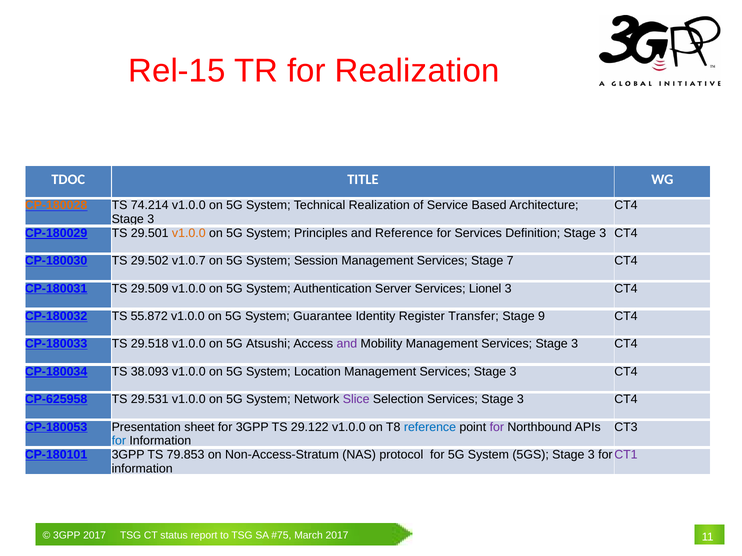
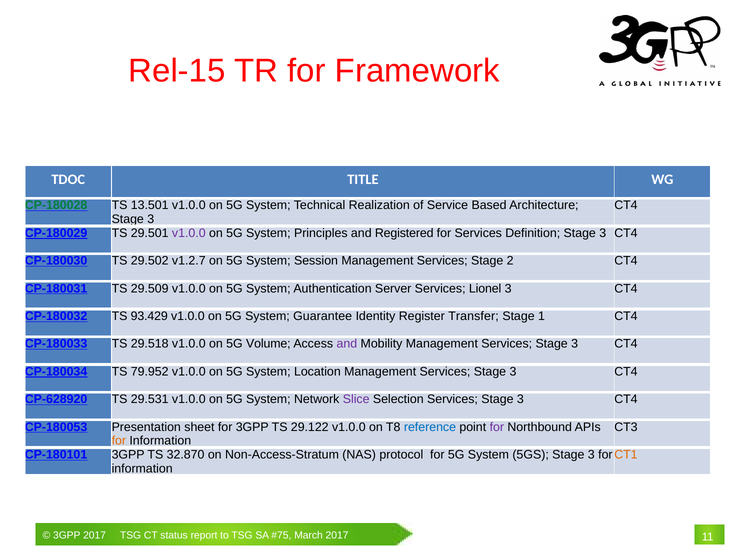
for Realization: Realization -> Framework
CP-180028 colour: orange -> green
74.214: 74.214 -> 13.501
v1.0.0 at (189, 233) colour: orange -> purple
and Reference: Reference -> Registered
v1.0.7: v1.0.7 -> v1.2.7
7: 7 -> 2
55.872: 55.872 -> 93.429
9: 9 -> 1
Atsushi: Atsushi -> Volume
38.093: 38.093 -> 79.952
CP-625958: CP-625958 -> CP-628920
for at (119, 441) colour: blue -> orange
79.853: 79.853 -> 32.870
CT1 colour: purple -> orange
